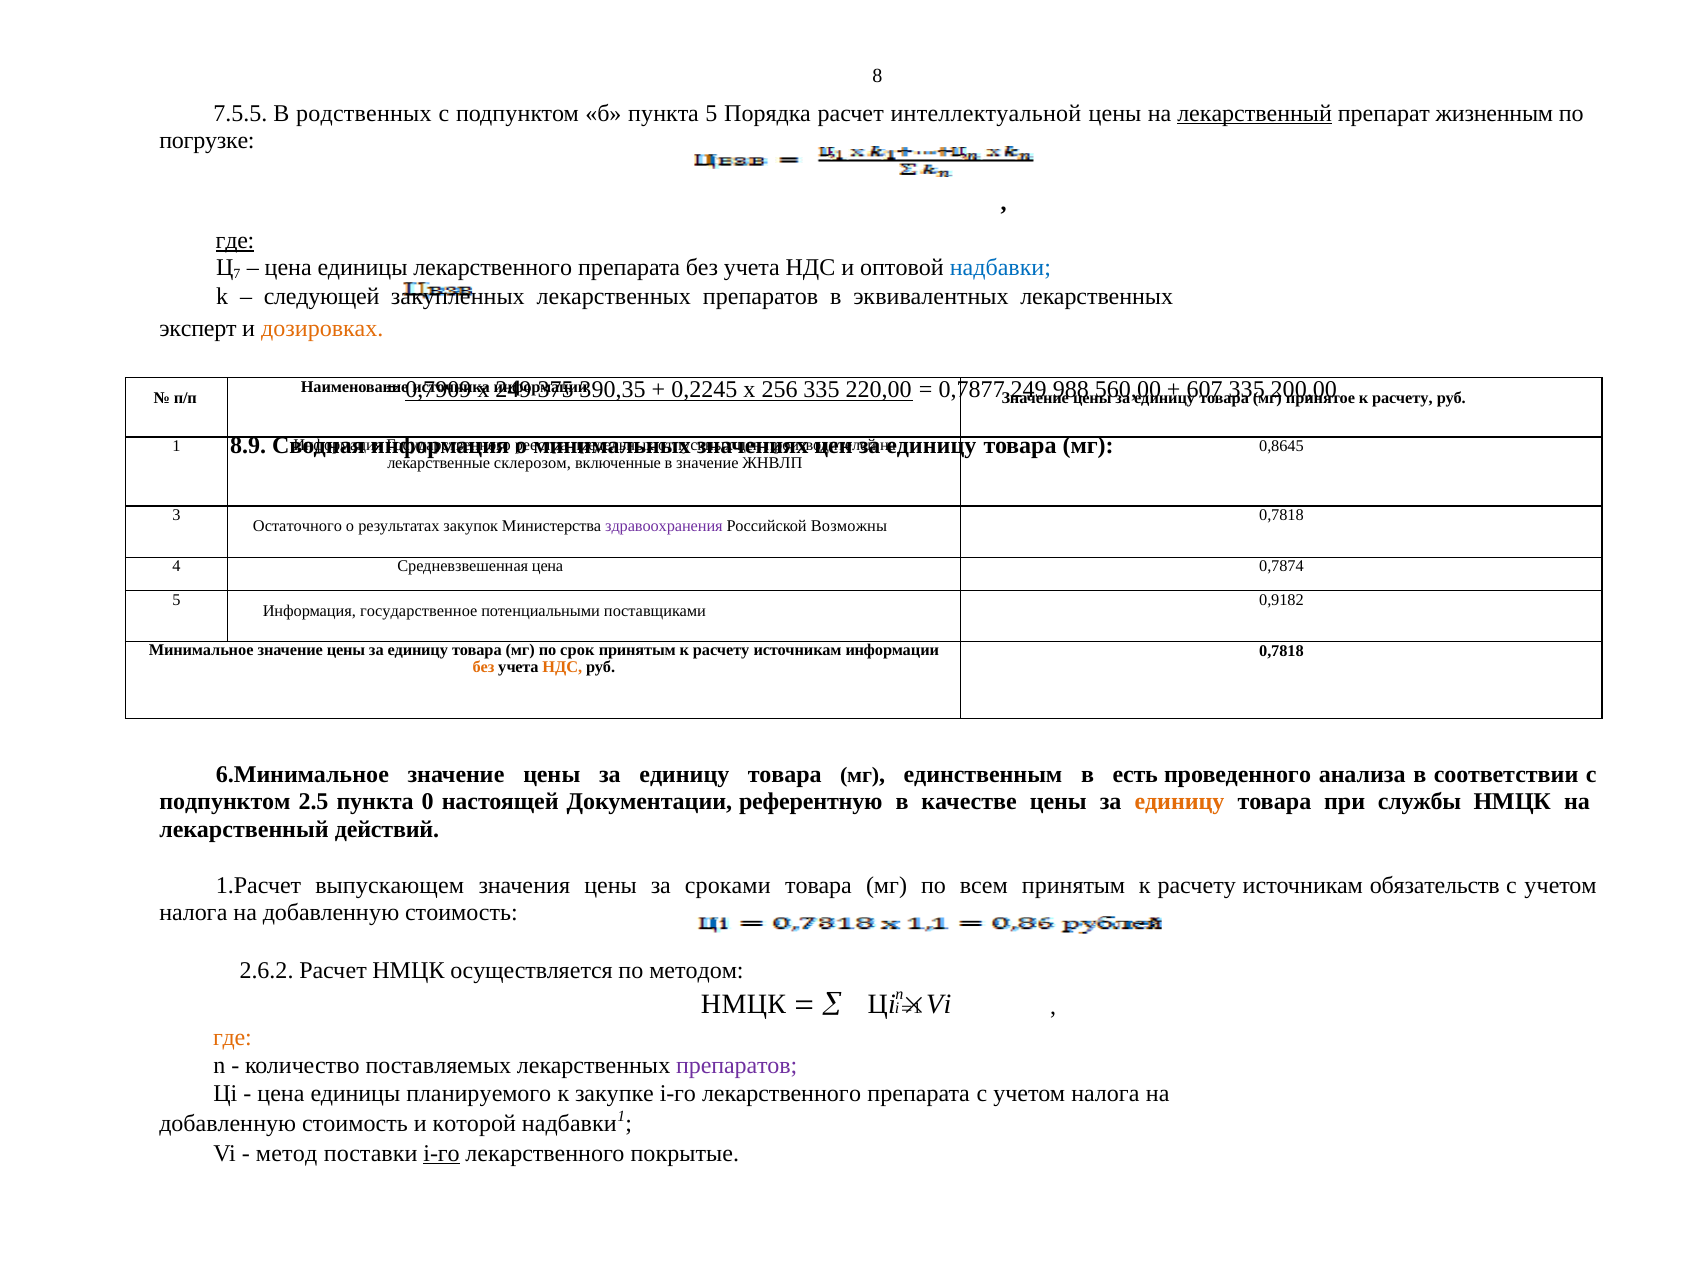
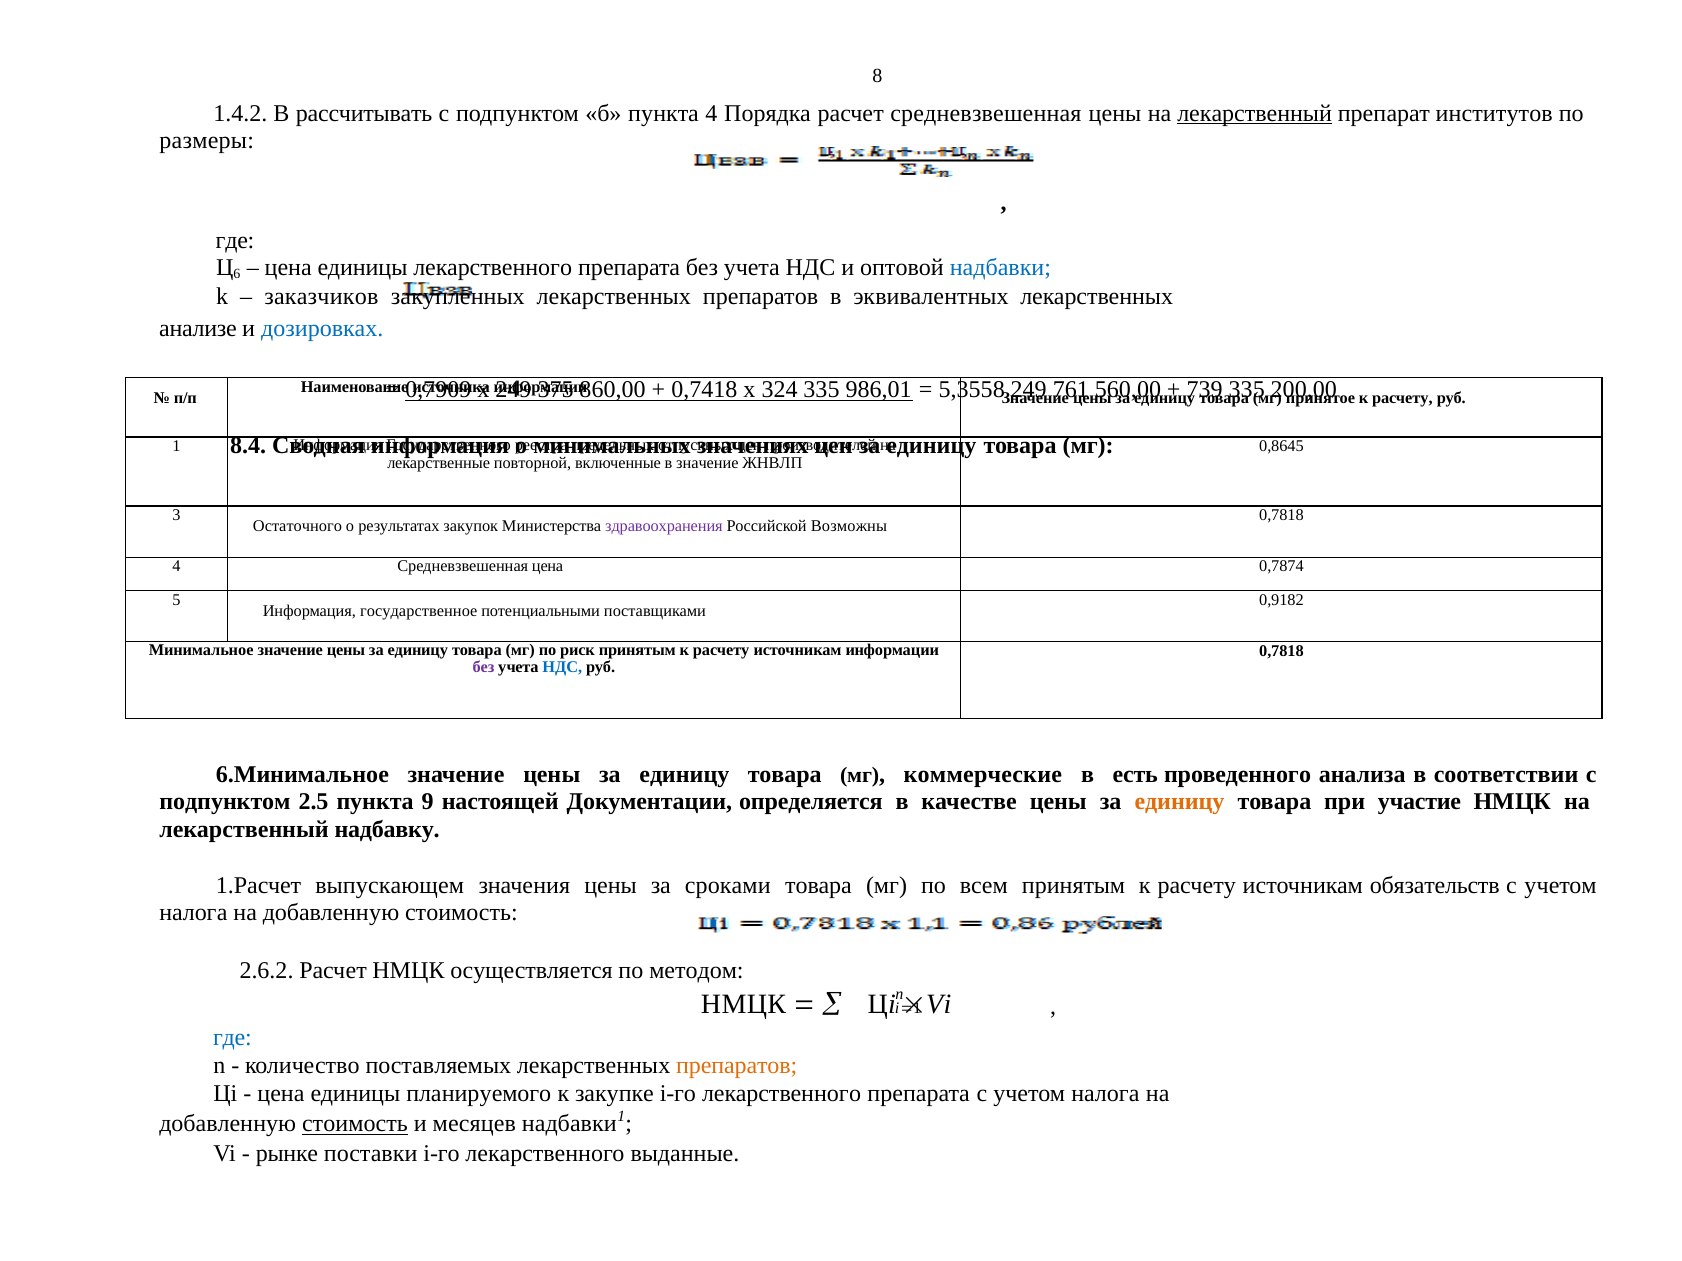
7.5.5: 7.5.5 -> 1.4.2
родственных: родственных -> рассчитывать
пункта 5: 5 -> 4
расчет интеллектуальной: интеллектуальной -> средневзвешенная
жизненным: жизненным -> институтов
погрузке: погрузке -> размеры
где at (235, 241) underline: present -> none
7: 7 -> 6
следующей: следующей -> заказчиков
эксперт: эксперт -> анализе
дозировках colour: orange -> blue
390,35: 390,35 -> 860,00
0,2245: 0,2245 -> 0,7418
256: 256 -> 324
220,00: 220,00 -> 986,01
0,7877: 0,7877 -> 5,3558
988: 988 -> 761
607: 607 -> 739
8.9: 8.9 -> 8.4
склерозом: склерозом -> повторной
срок: срок -> риск
без at (484, 668) colour: orange -> purple
НДС at (562, 668) colour: orange -> blue
единственным: единственным -> коммерческие
0: 0 -> 9
референтную: референтную -> определяется
службы: службы -> участие
действий: действий -> надбавку
где at (232, 1038) colour: orange -> blue
препаратов at (737, 1066) colour: purple -> orange
стоимость at (355, 1124) underline: none -> present
которой: которой -> месяцев
метод: метод -> рынке
i-го at (442, 1154) underline: present -> none
покрытые: покрытые -> выданные
